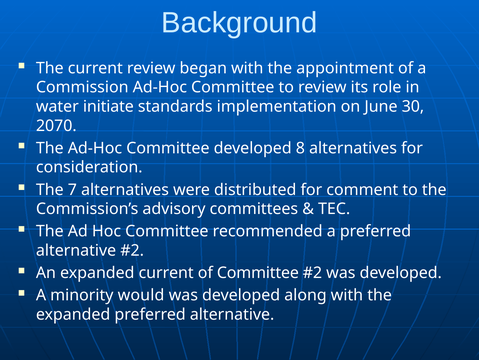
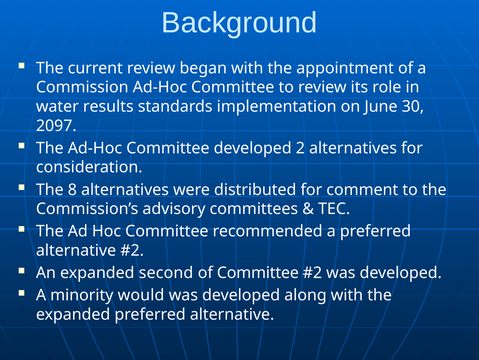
initiate: initiate -> results
2070: 2070 -> 2097
8: 8 -> 2
7: 7 -> 8
expanded current: current -> second
